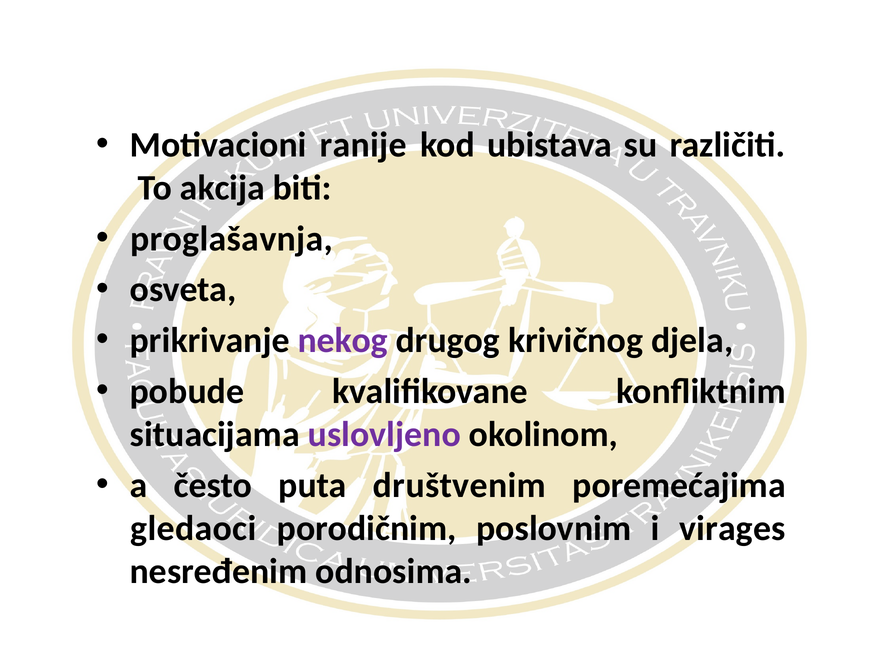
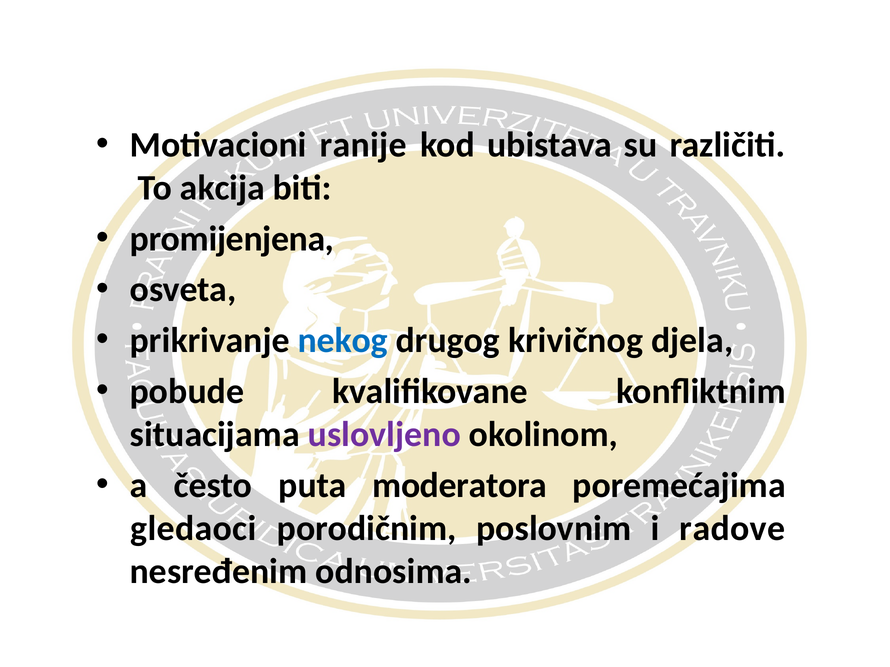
proglašavnja: proglašavnja -> promijenjena
nekog colour: purple -> blue
društvenim: društvenim -> moderatora
virages: virages -> radove
